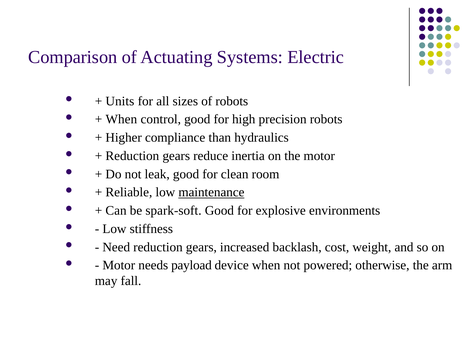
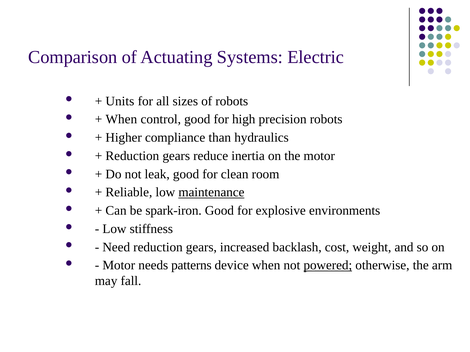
spark-soft: spark-soft -> spark-iron
payload: payload -> patterns
powered underline: none -> present
